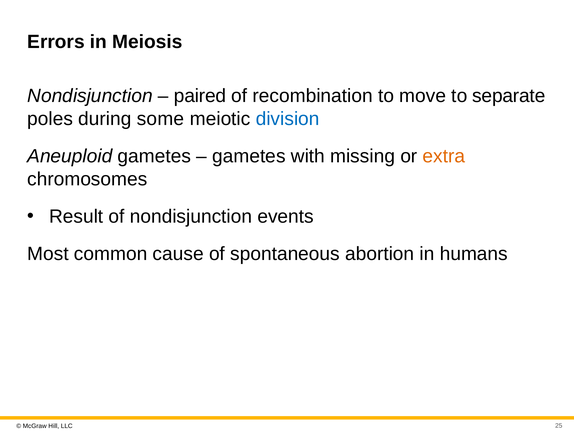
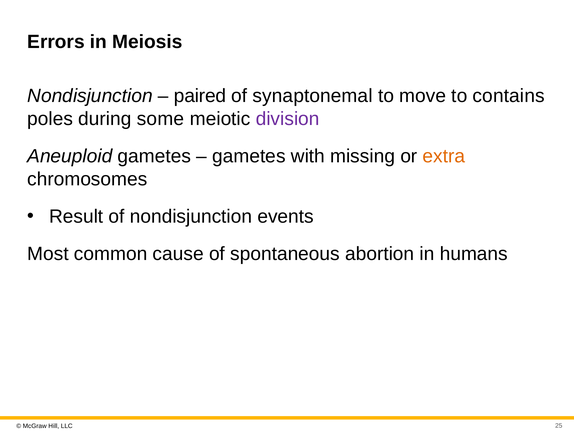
recombination: recombination -> synaptonemal
separate: separate -> contains
division colour: blue -> purple
